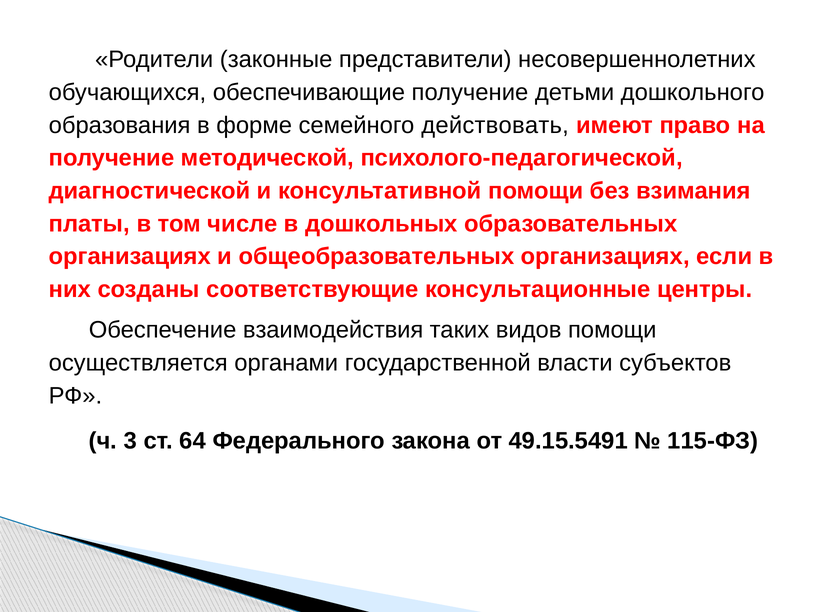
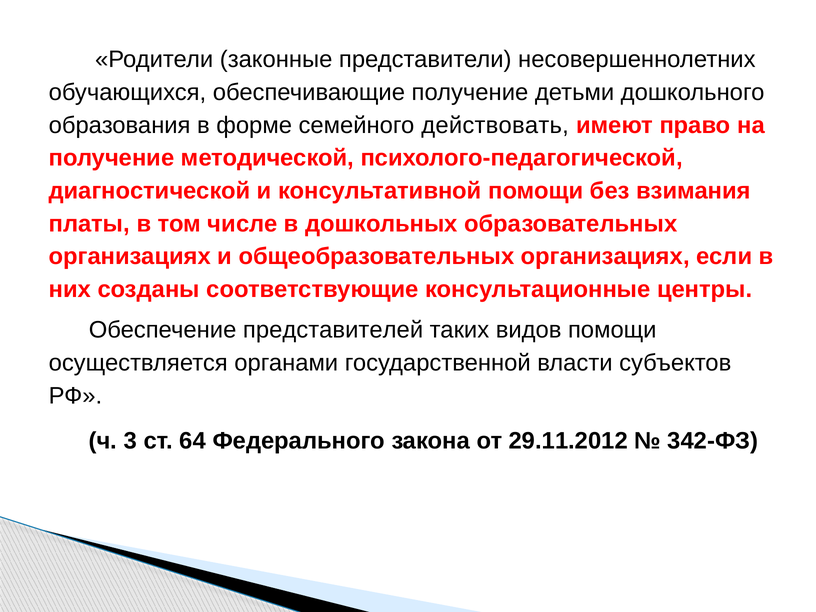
взаимодействия: взаимодействия -> представителей
49.15.5491: 49.15.5491 -> 29.11.2012
115-ФЗ: 115-ФЗ -> 342-ФЗ
